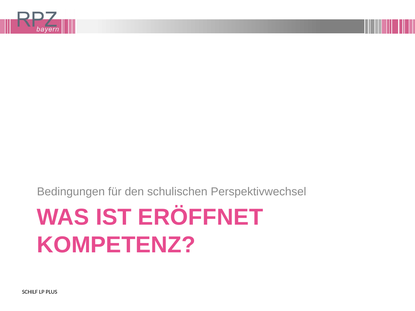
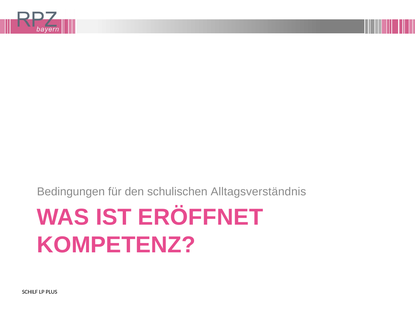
Perspektivwechsel: Perspektivwechsel -> Alltagsverständnis
